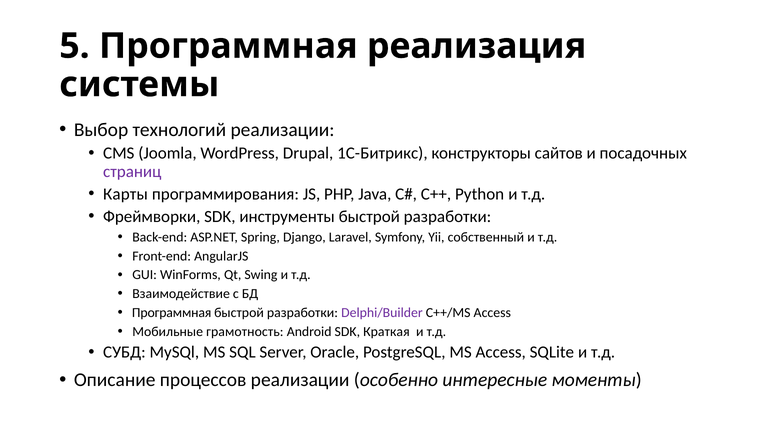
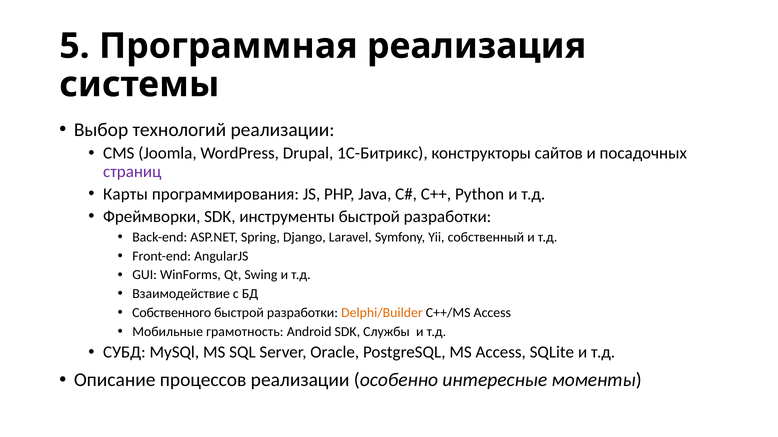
Программная at (172, 313): Программная -> Собственного
Delphi/Builder colour: purple -> orange
Краткая: Краткая -> Службы
